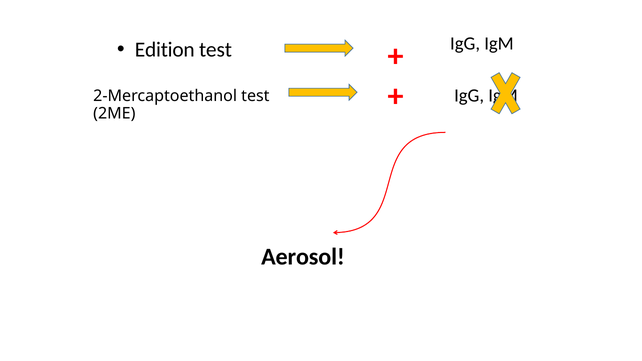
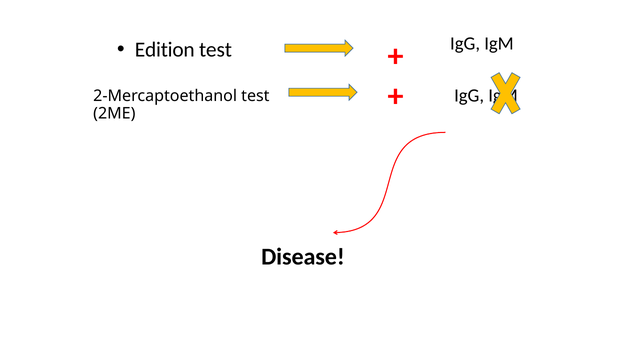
Aerosol: Aerosol -> Disease
